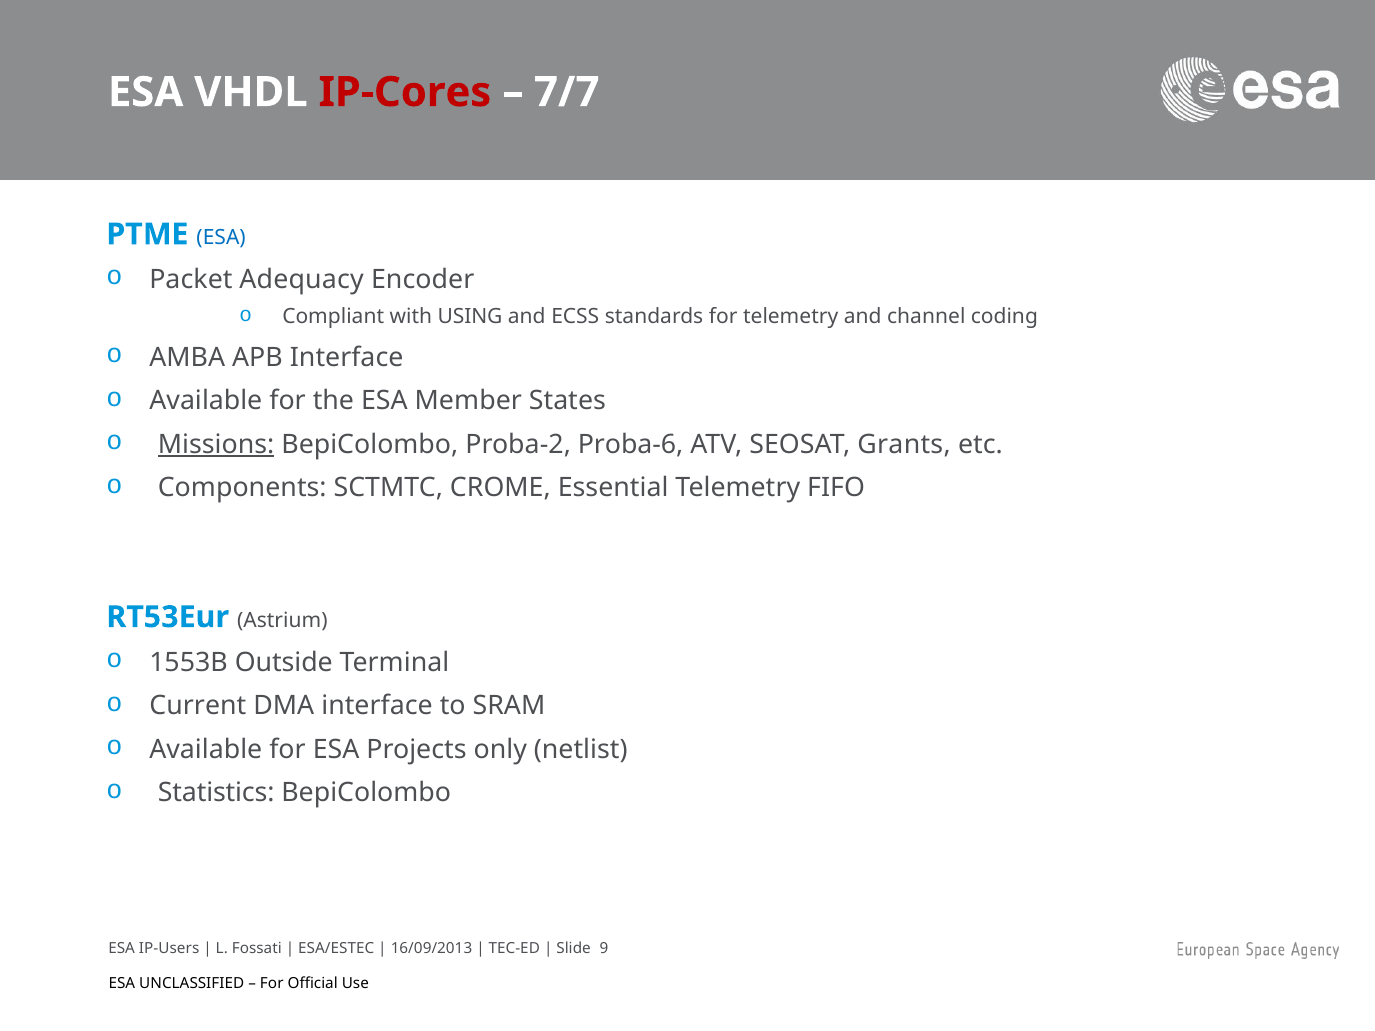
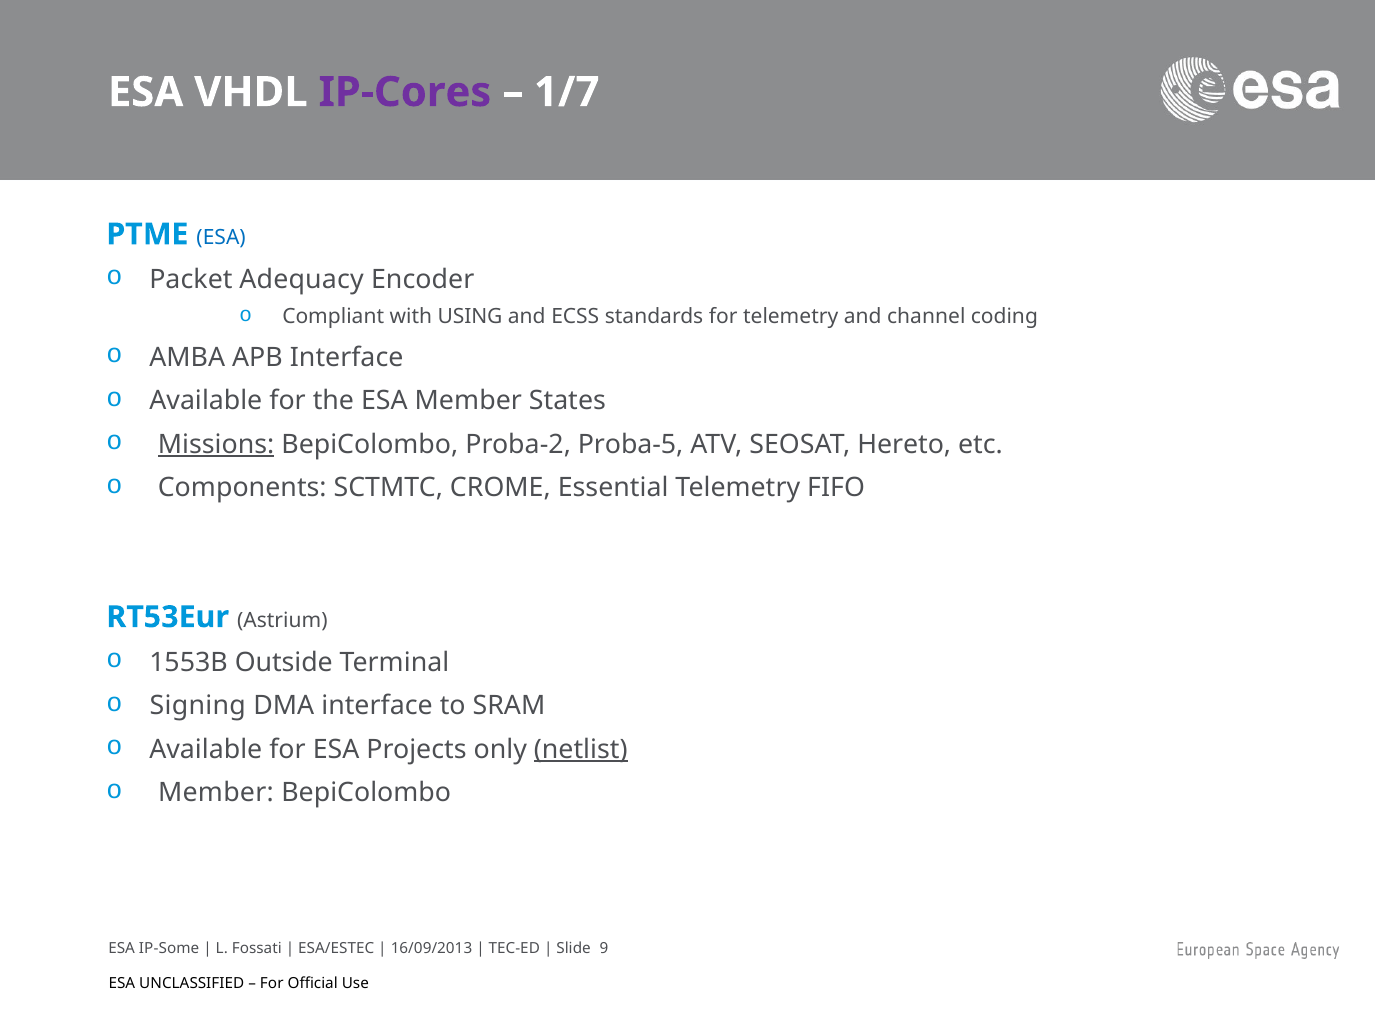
IP-Cores colour: red -> purple
7/7: 7/7 -> 1/7
Proba-6: Proba-6 -> Proba-5
Grants: Grants -> Hereto
Current: Current -> Signing
netlist underline: none -> present
Statistics at (216, 793): Statistics -> Member
IP-Users: IP-Users -> IP-Some
